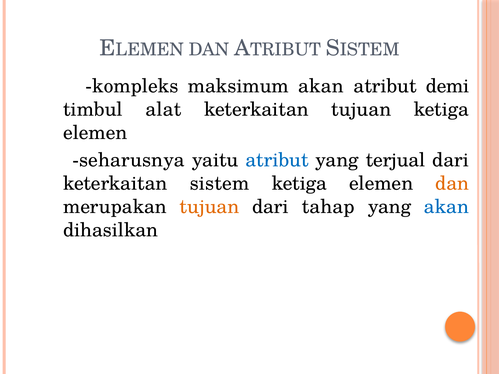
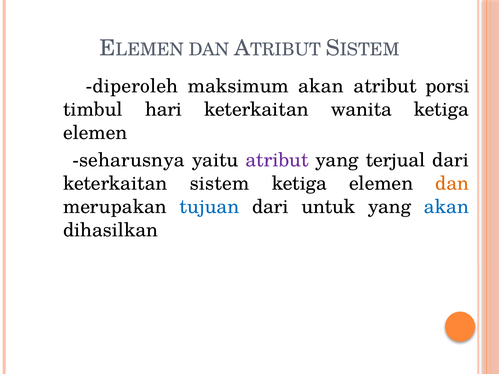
kompleks: kompleks -> diperoleh
demi: demi -> porsi
alat: alat -> hari
keterkaitan tujuan: tujuan -> wanita
atribut at (277, 160) colour: blue -> purple
tujuan at (209, 207) colour: orange -> blue
tahap: tahap -> untuk
